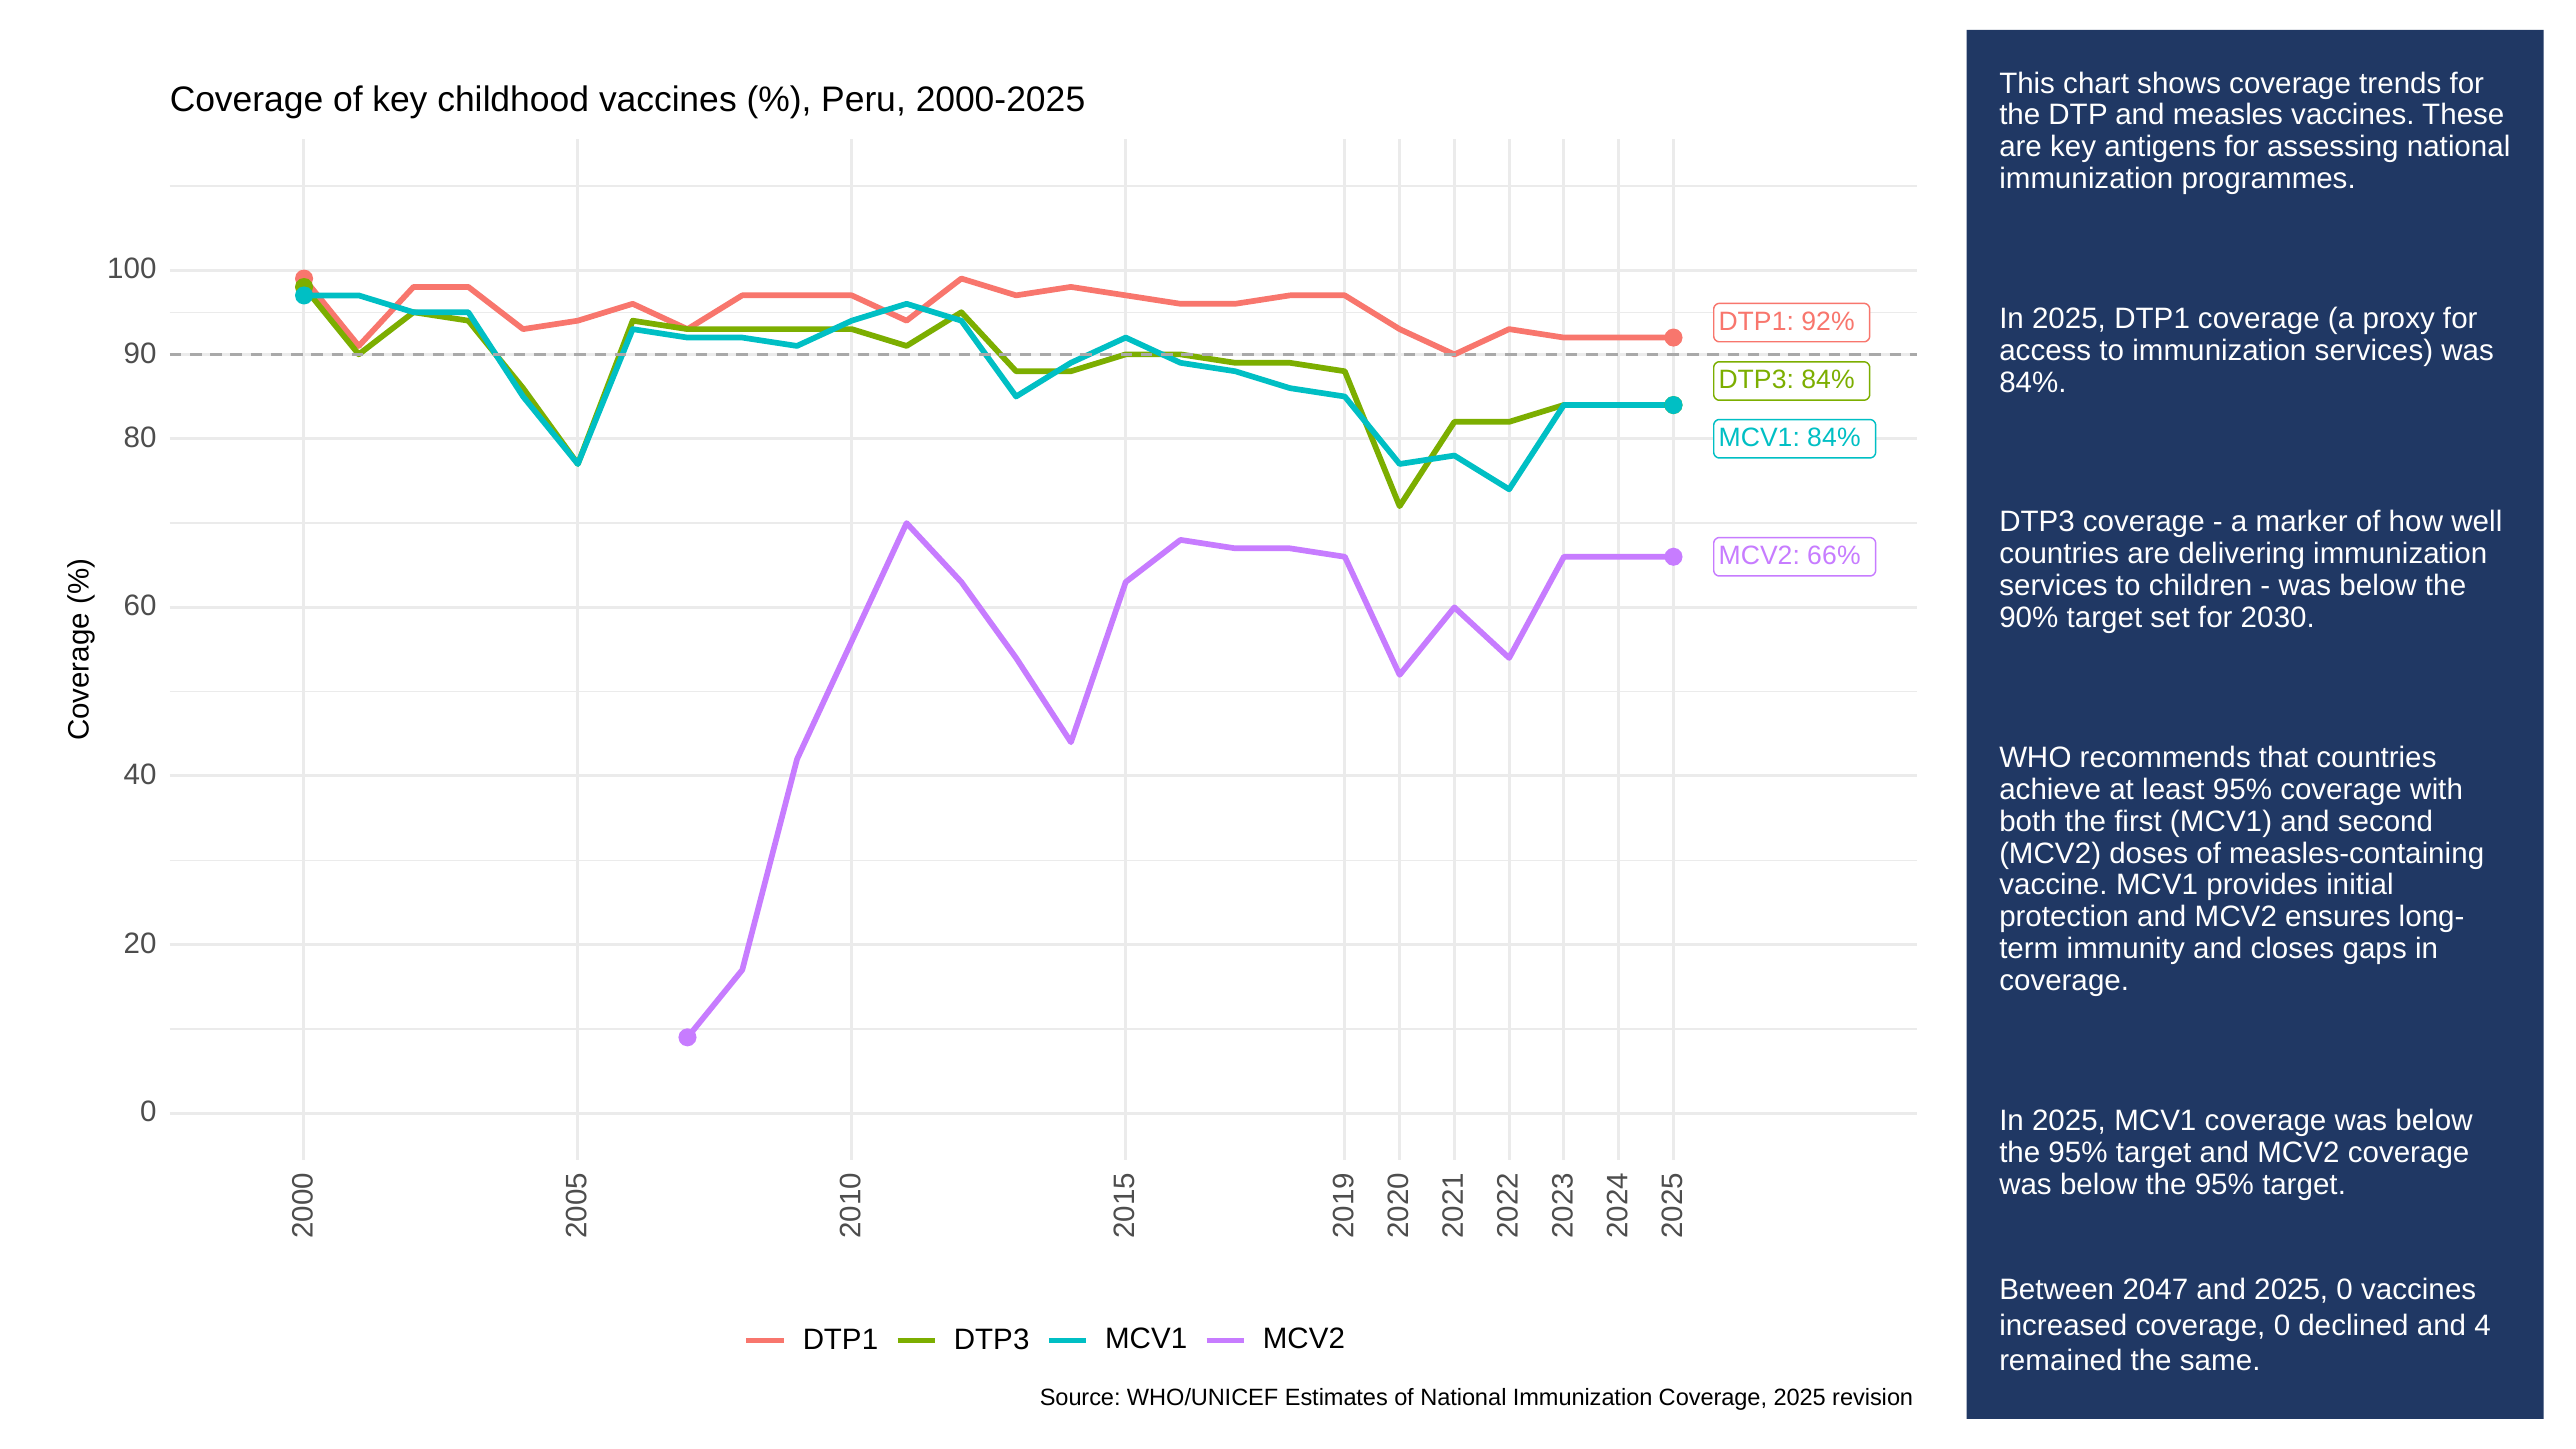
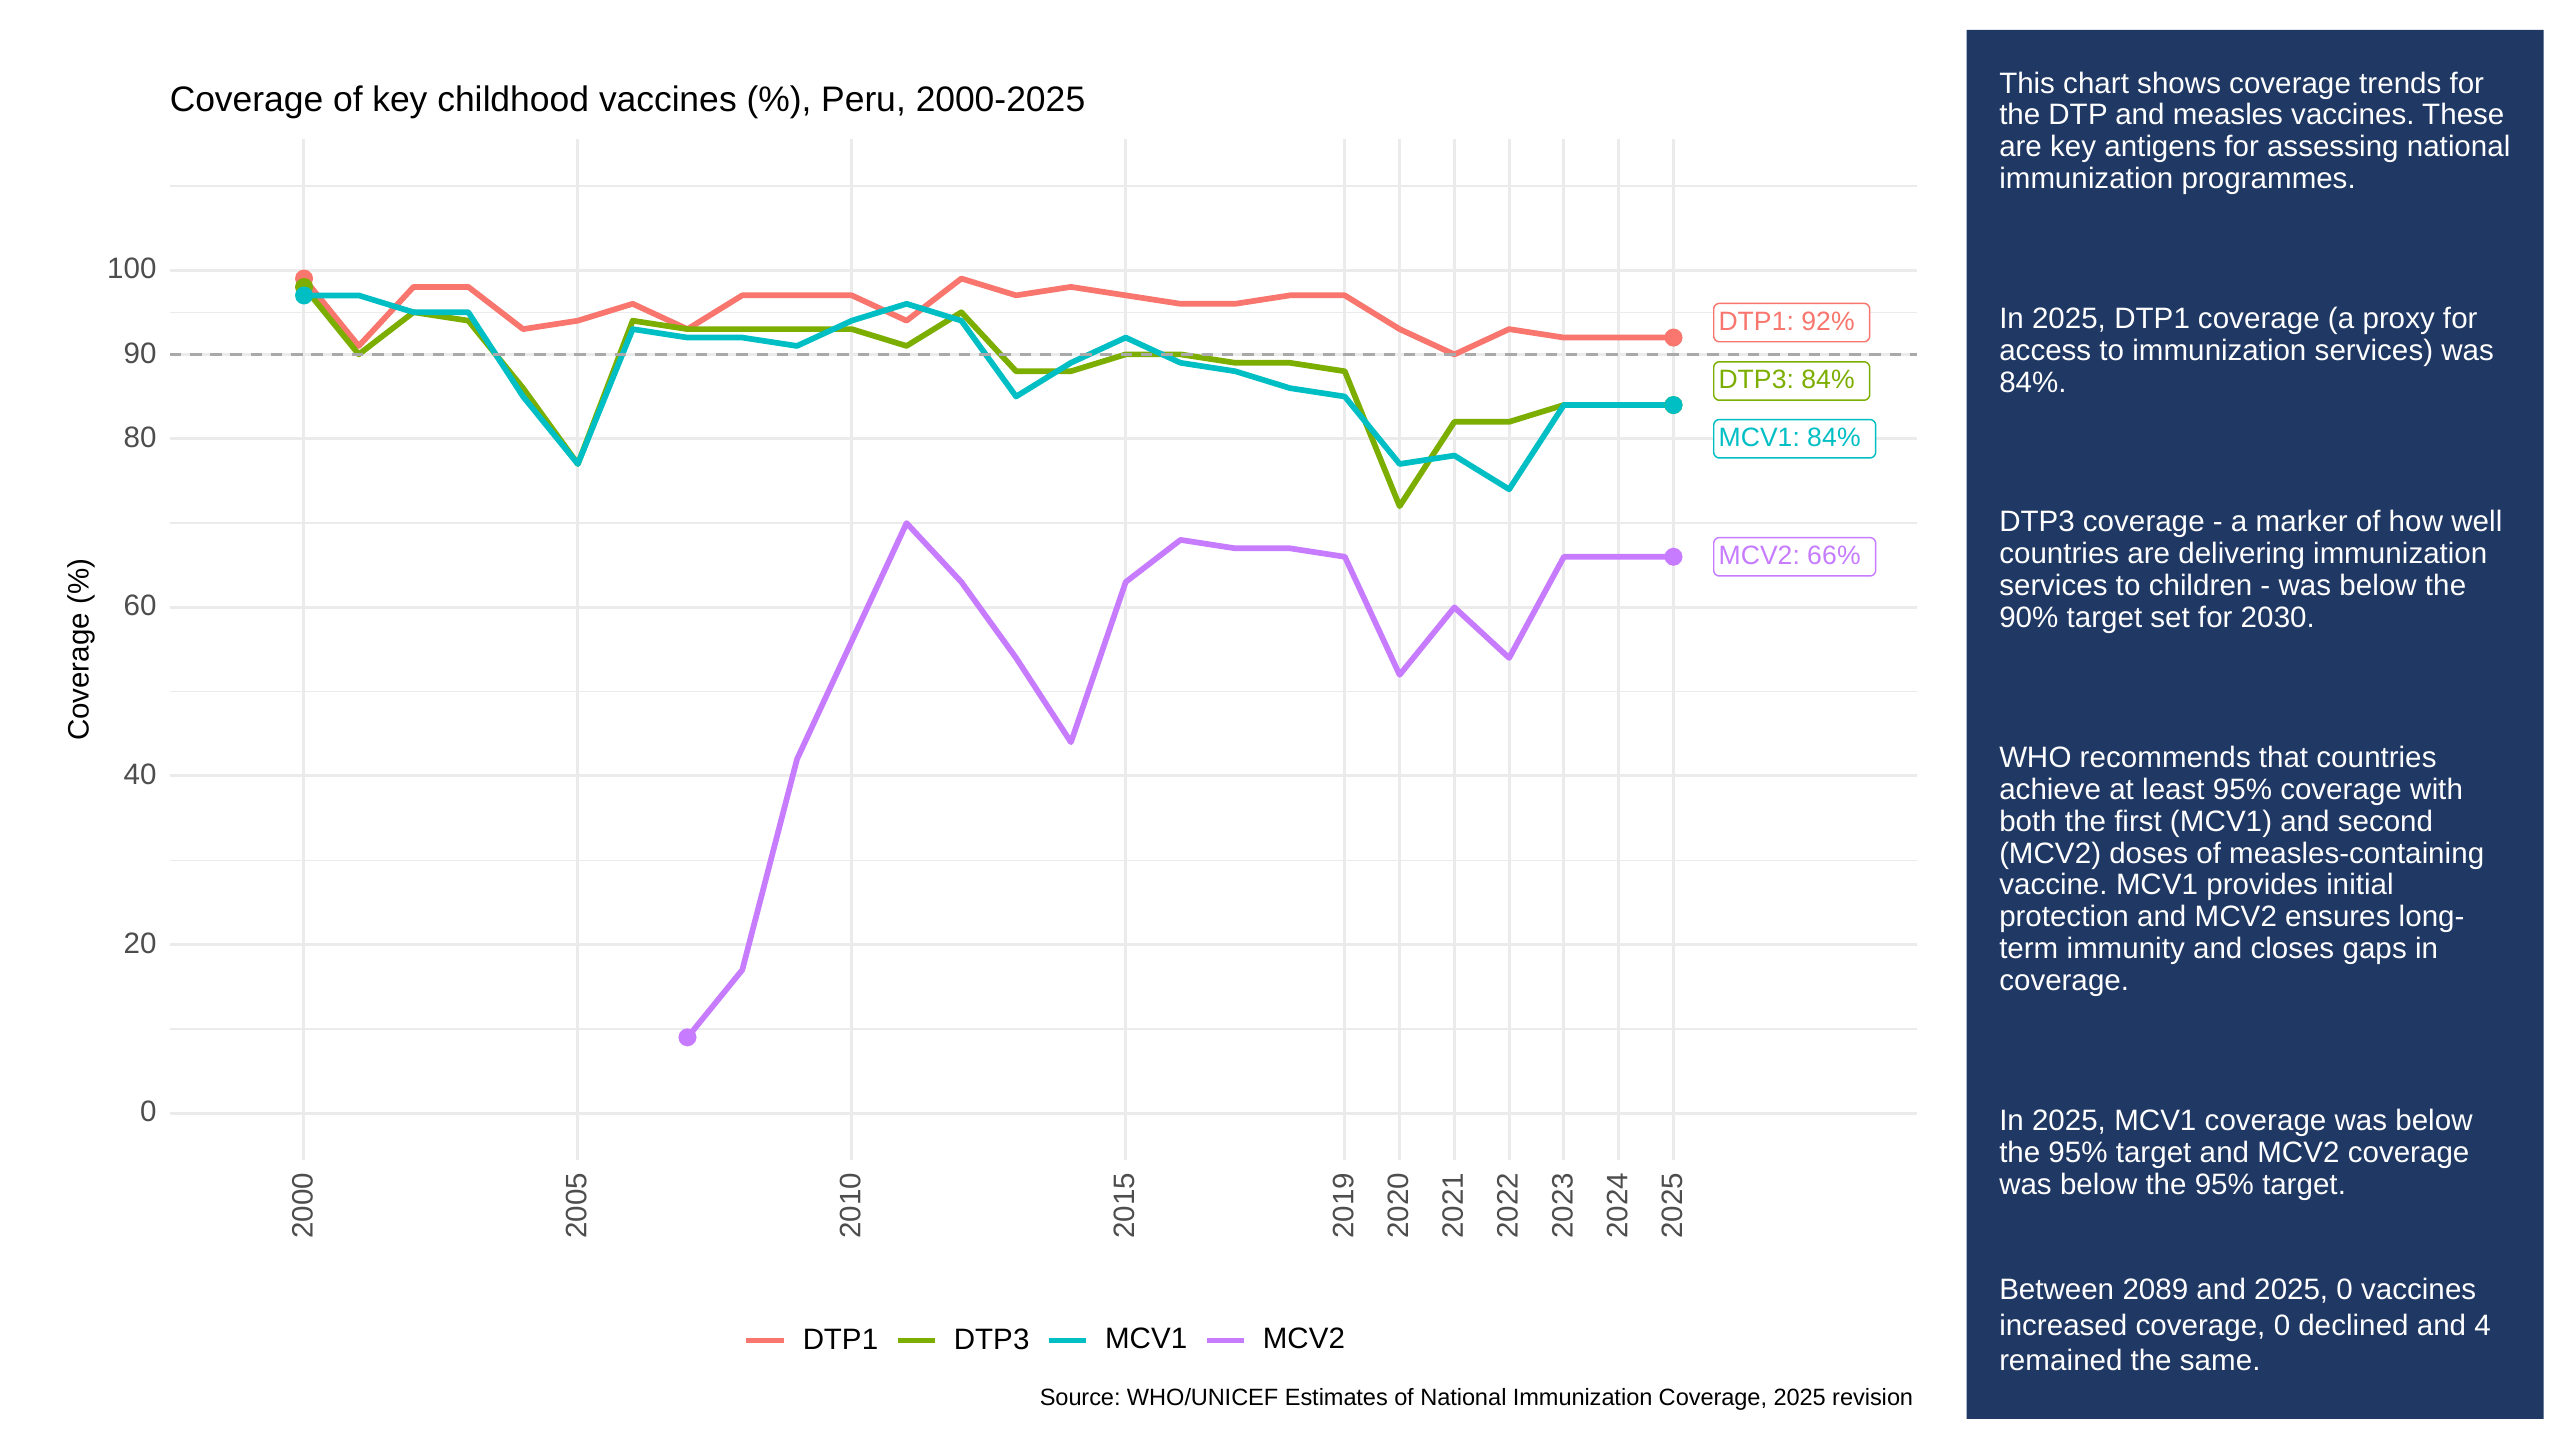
2047: 2047 -> 2089
